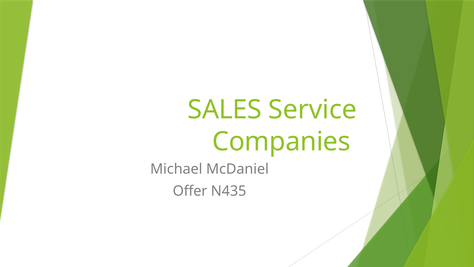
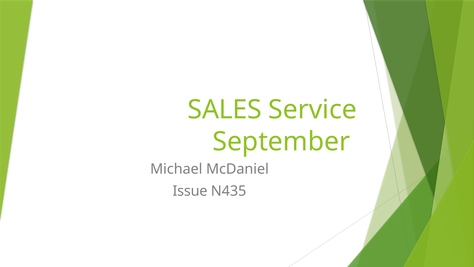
Companies: Companies -> September
Offer: Offer -> Issue
